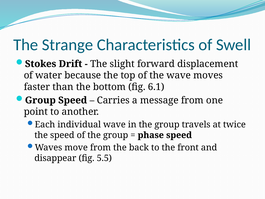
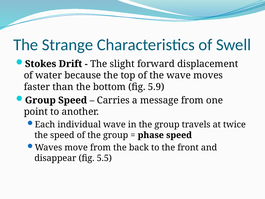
6.1: 6.1 -> 5.9
